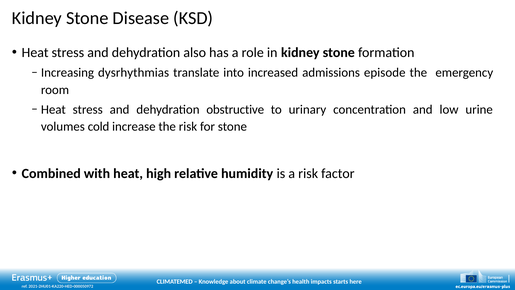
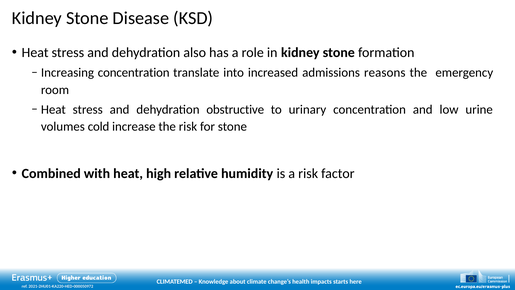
Increasing dysrhythmias: dysrhythmias -> concentration
episode: episode -> reasons
